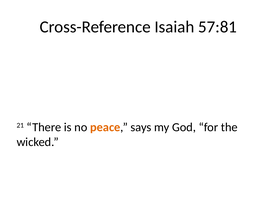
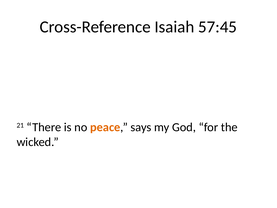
57:81: 57:81 -> 57:45
